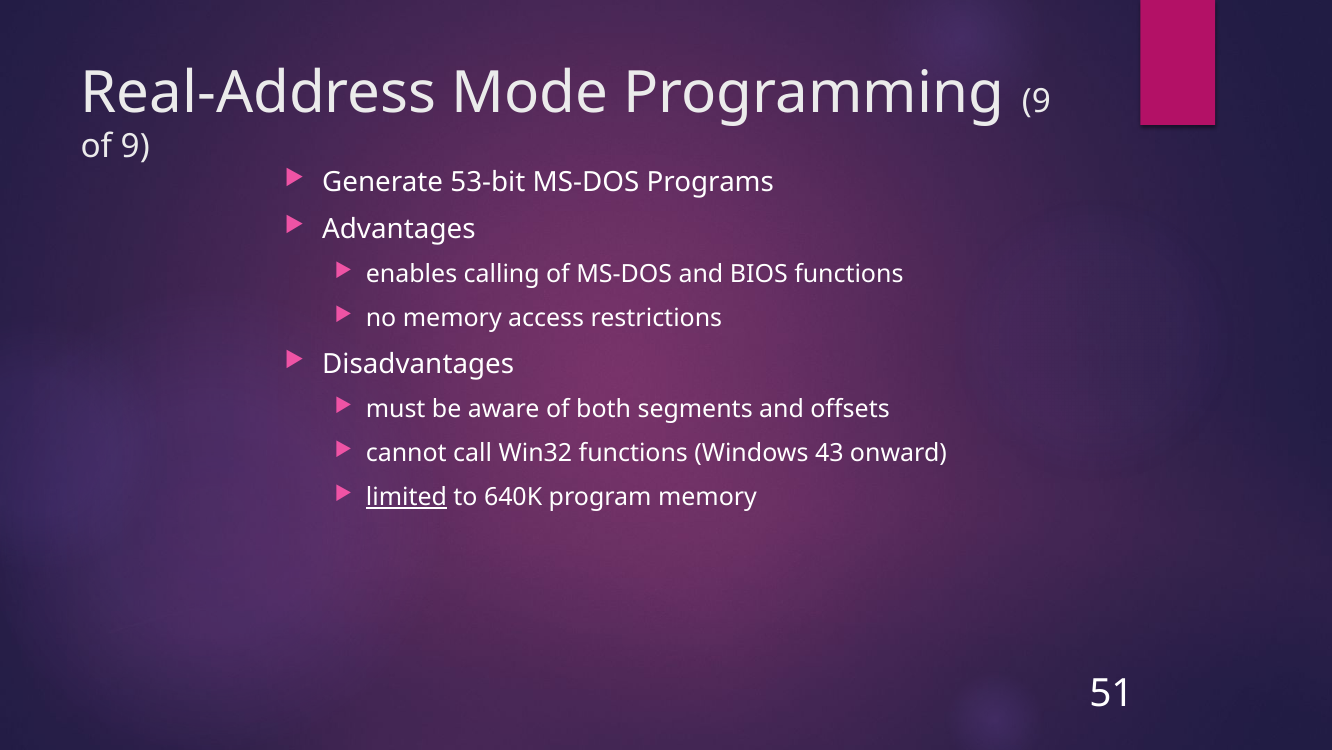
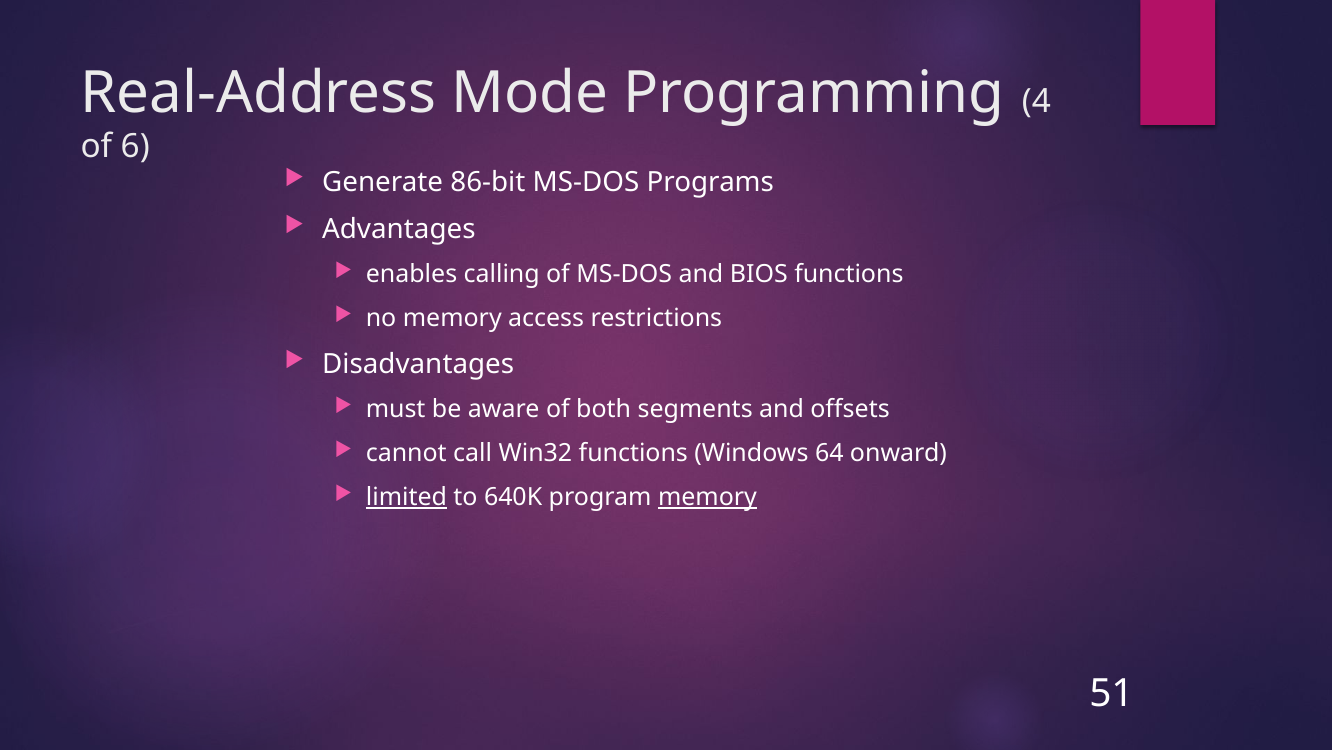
Programming 9: 9 -> 4
of 9: 9 -> 6
53-bit: 53-bit -> 86-bit
43: 43 -> 64
memory at (708, 497) underline: none -> present
